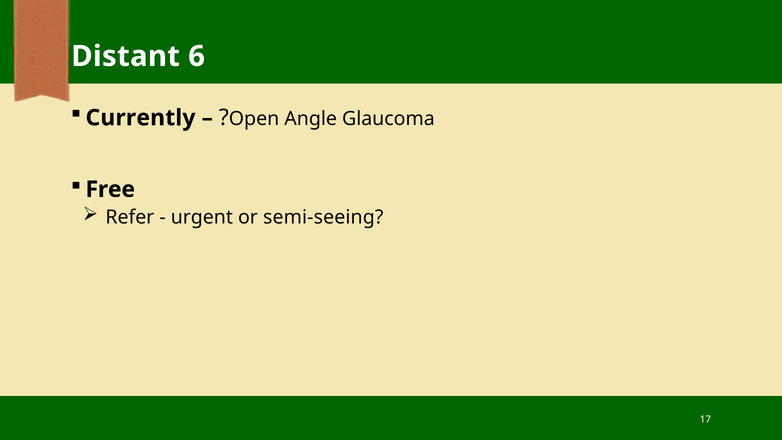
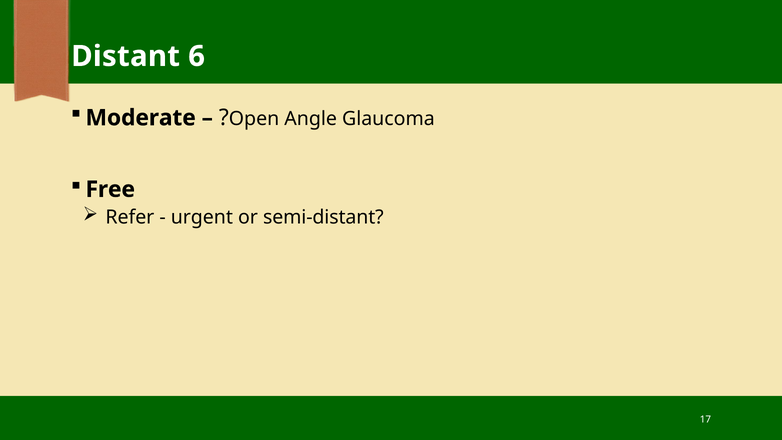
Currently: Currently -> Moderate
semi-seeing: semi-seeing -> semi-distant
